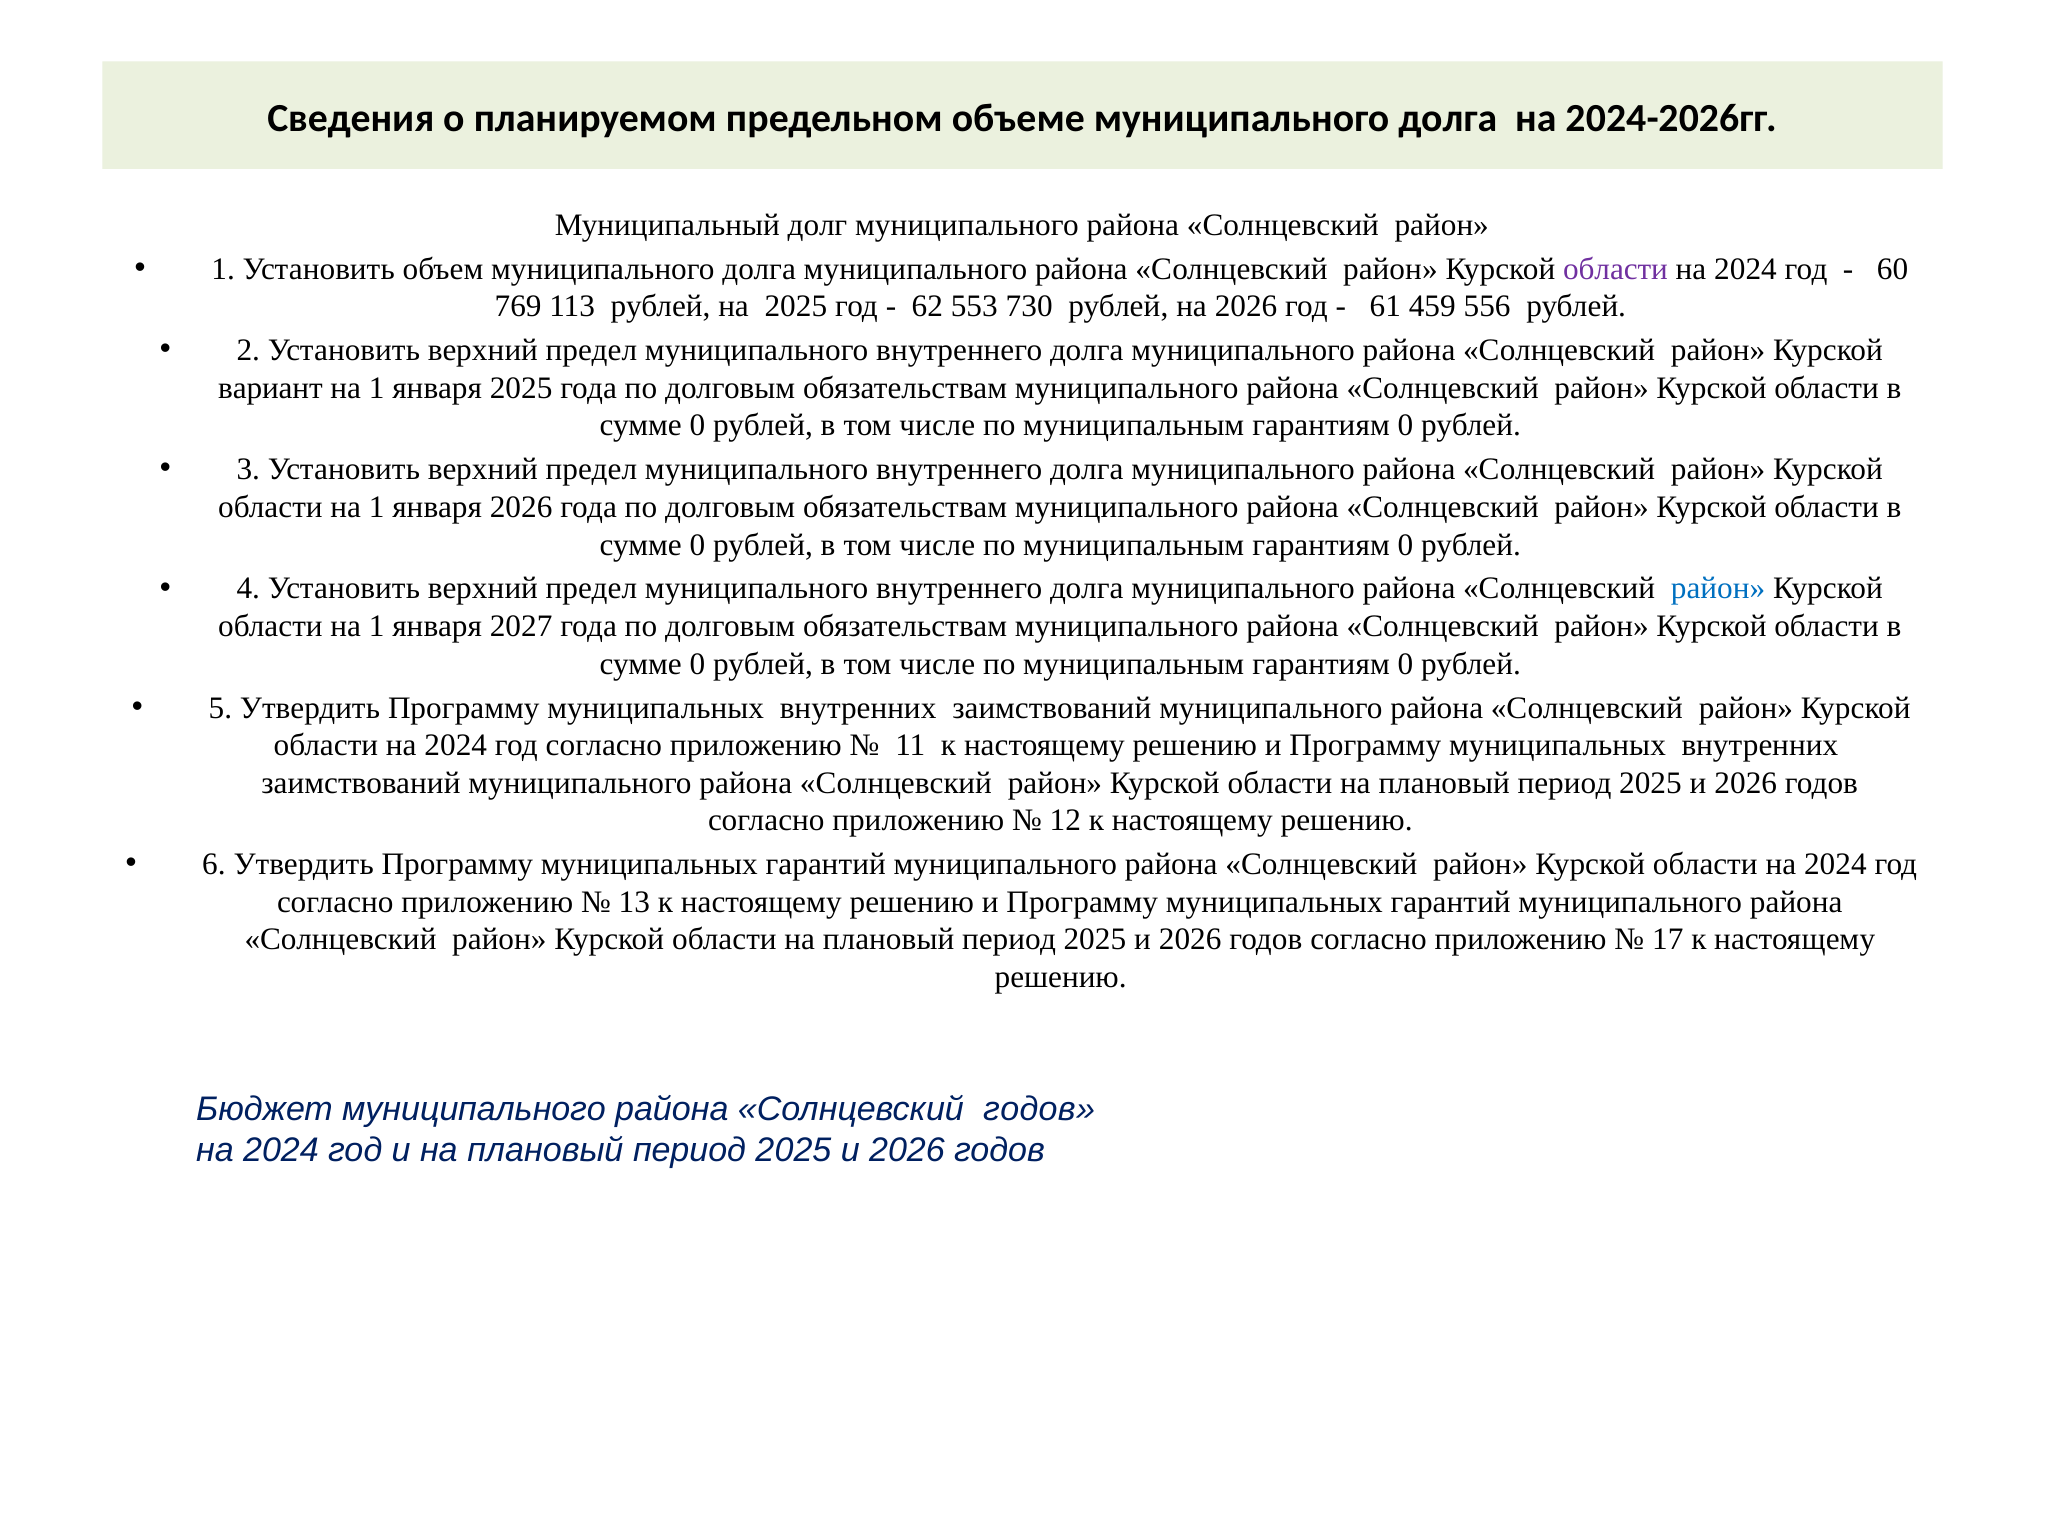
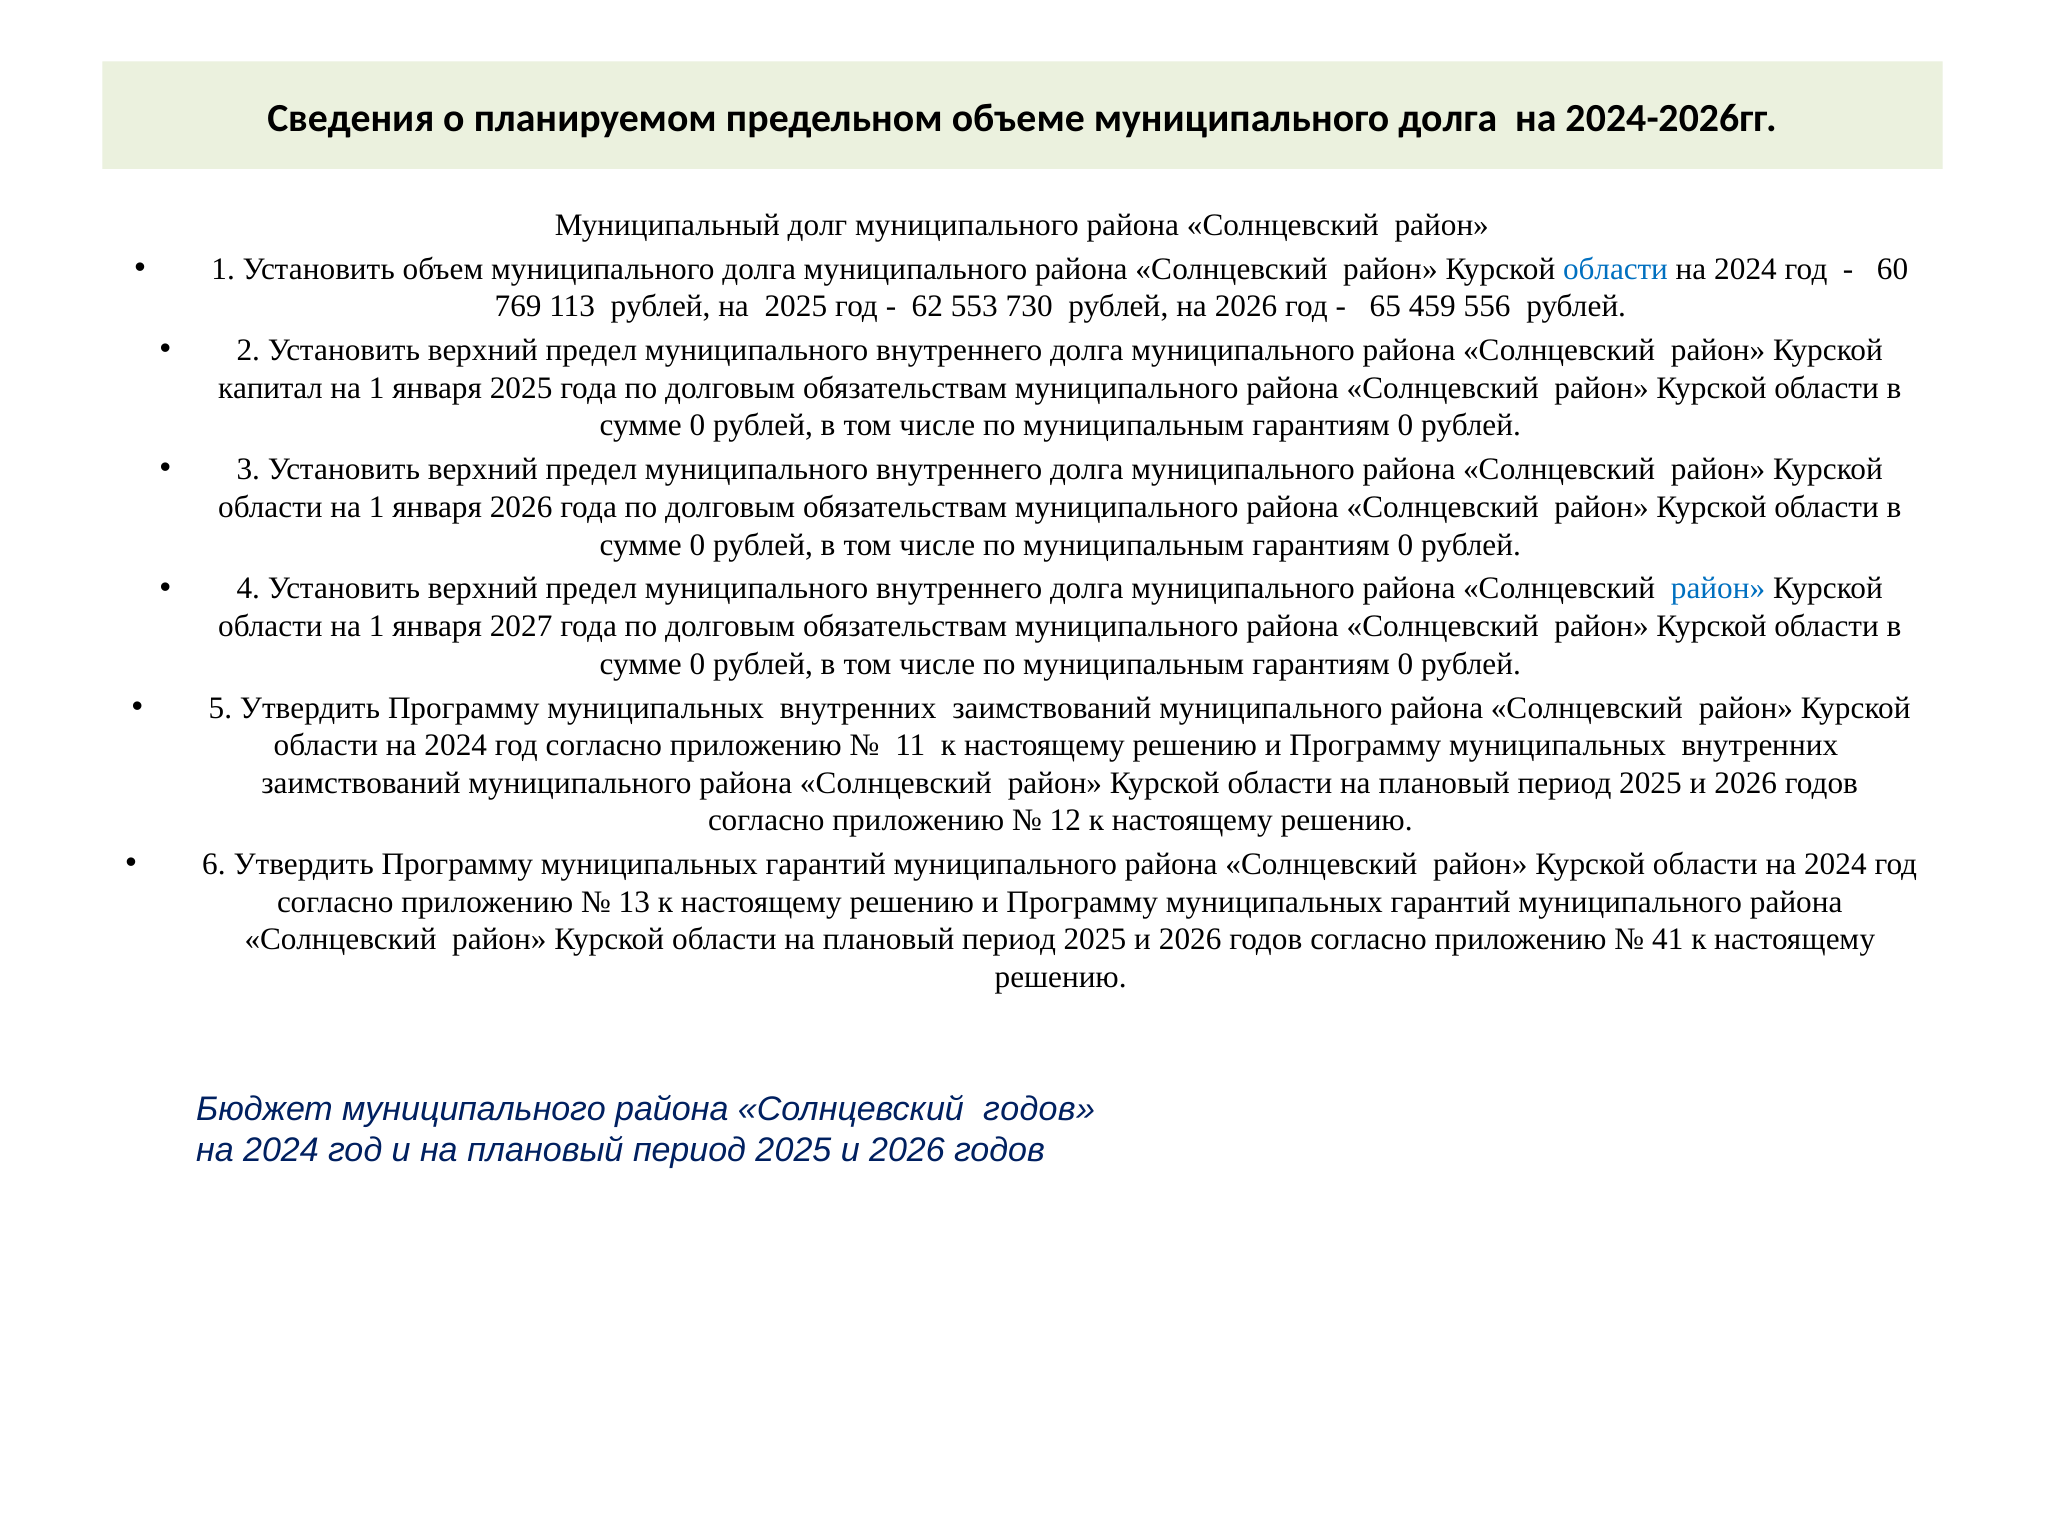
области at (1615, 269) colour: purple -> blue
61: 61 -> 65
вариант: вариант -> капитал
17: 17 -> 41
